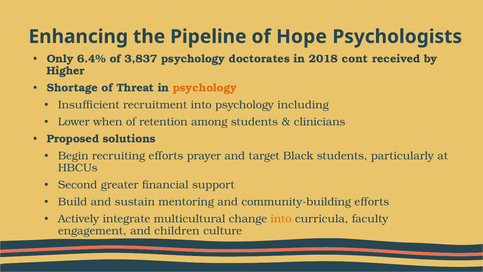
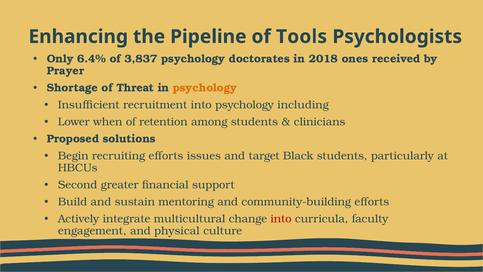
Hope: Hope -> Tools
cont: cont -> ones
Higher: Higher -> Prayer
prayer: prayer -> issues
into at (281, 219) colour: orange -> red
children: children -> physical
